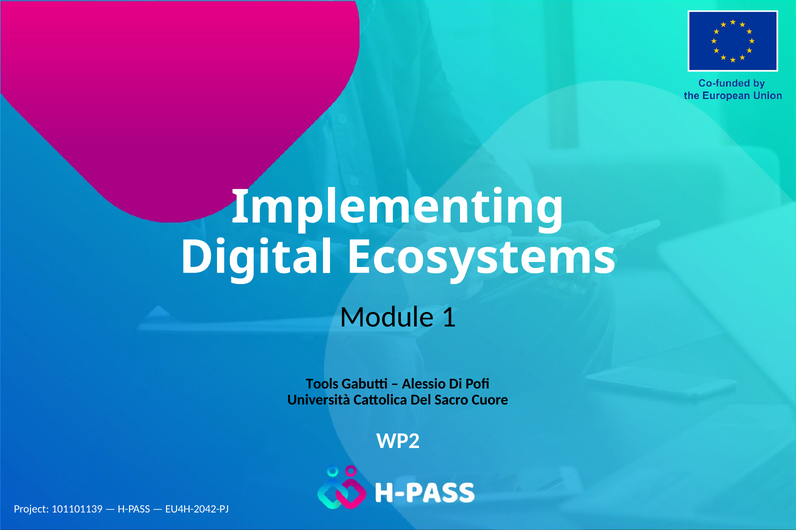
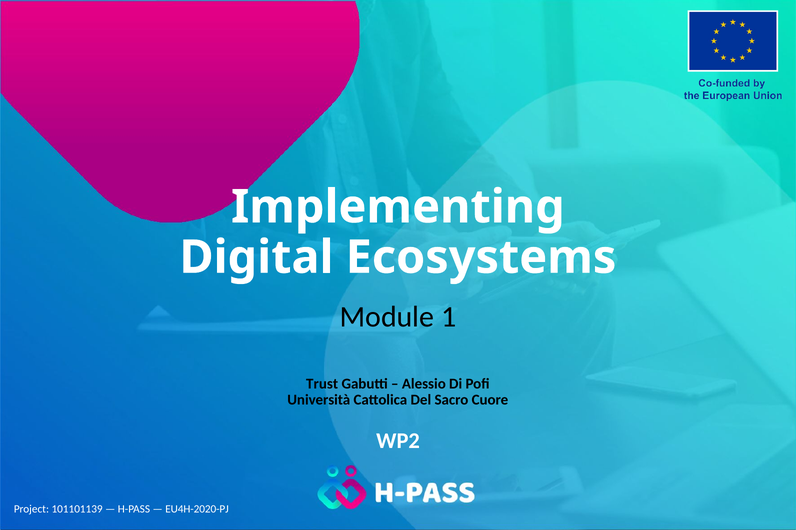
Tools: Tools -> Trust
EU4H-2042-PJ: EU4H-2042-PJ -> EU4H-2020-PJ
